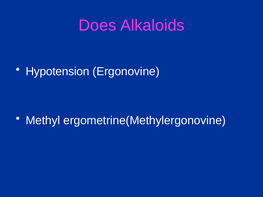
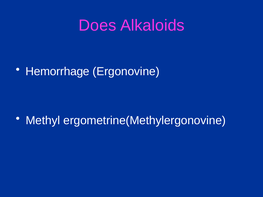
Hypotension: Hypotension -> Hemorrhage
